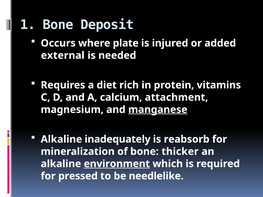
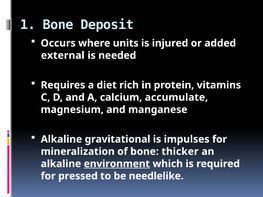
plate: plate -> units
attachment: attachment -> accumulate
manganese underline: present -> none
inadequately: inadequately -> gravitational
reabsorb: reabsorb -> impulses
